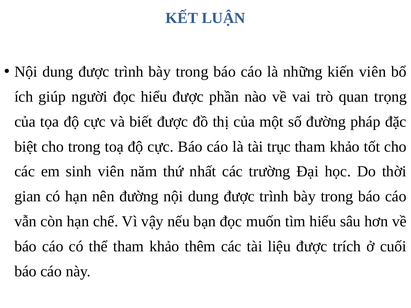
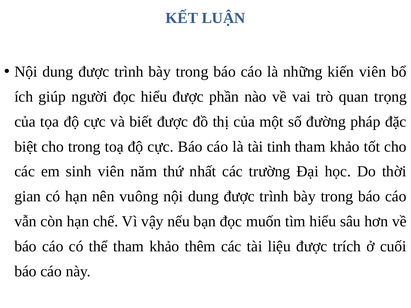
trục: trục -> tinh
nên đường: đường -> vuông
